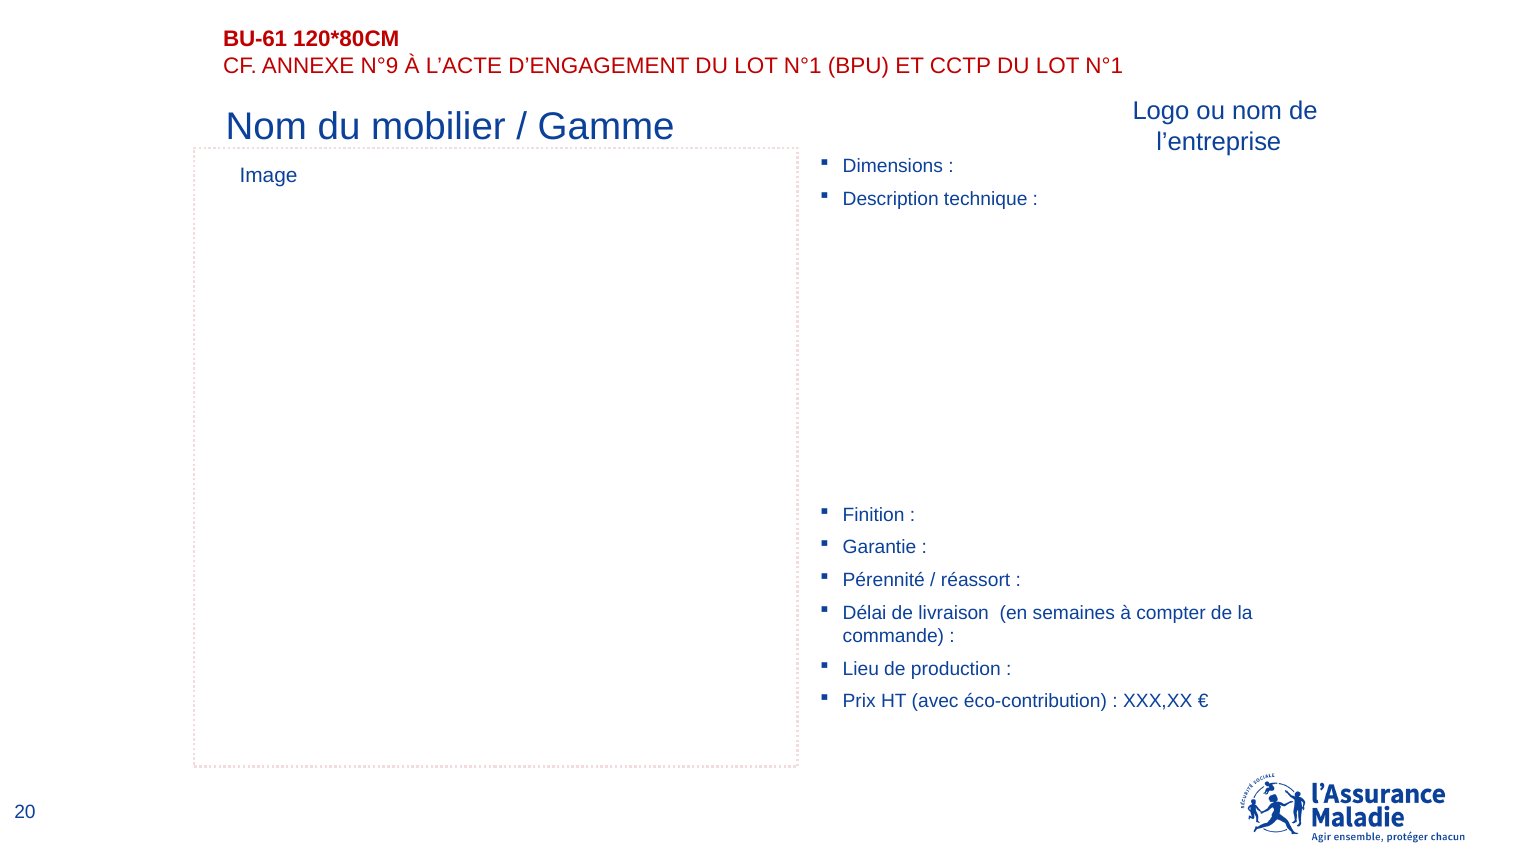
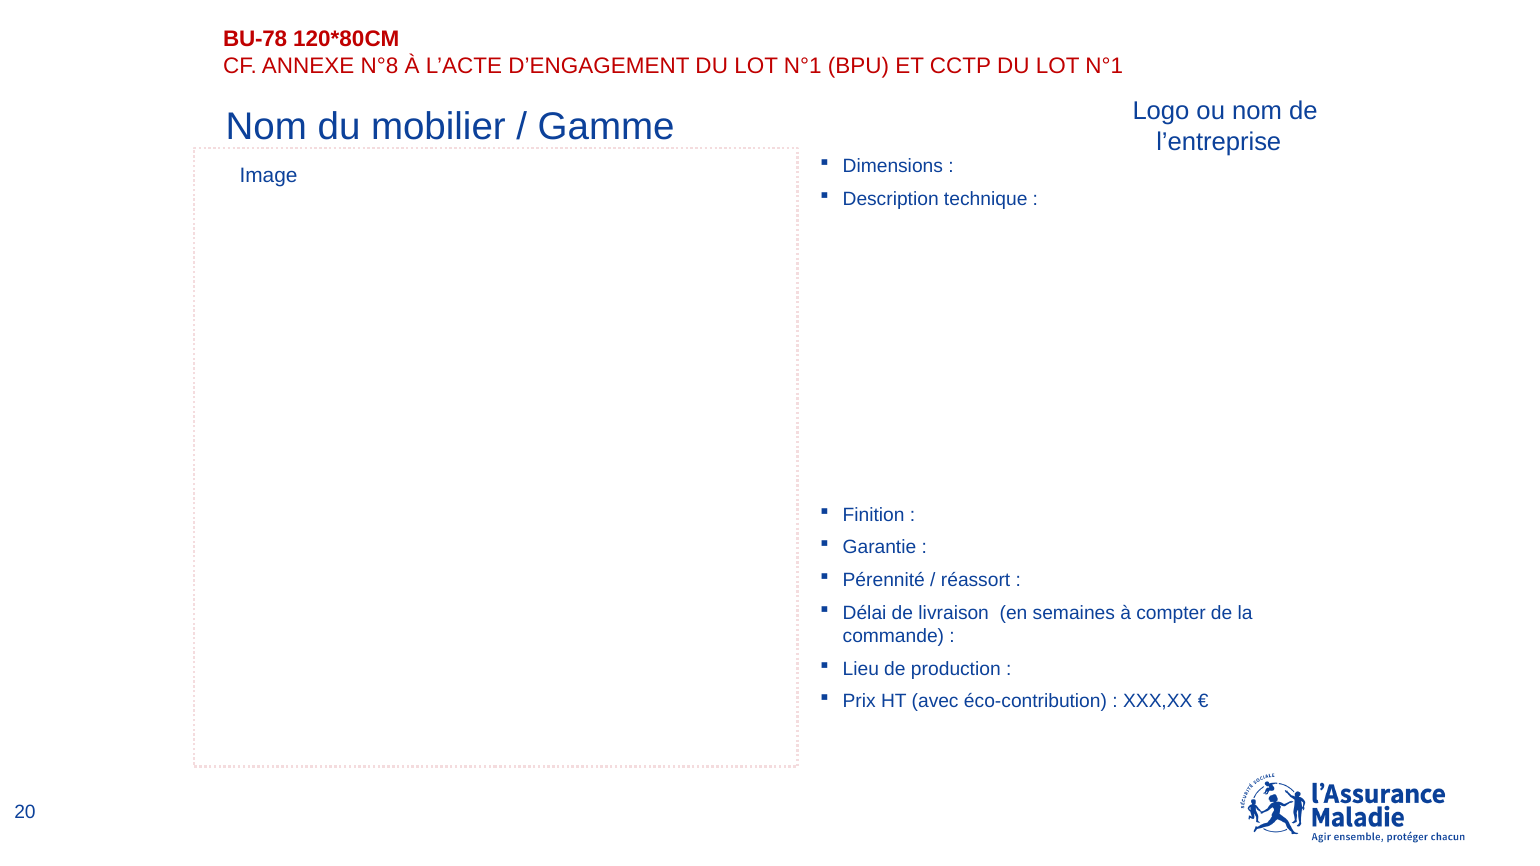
BU-61: BU-61 -> BU-78
N°9: N°9 -> N°8
